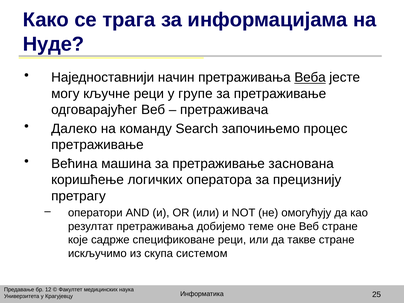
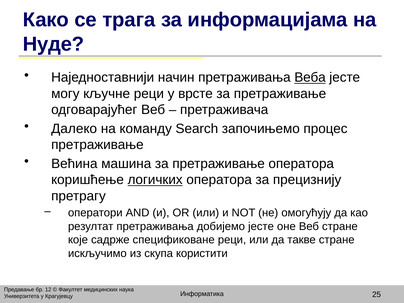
групе: групе -> врсте
претраживање заснована: заснована -> оператора
логичких underline: none -> present
добијемо теме: теме -> јесте
системом: системом -> користити
